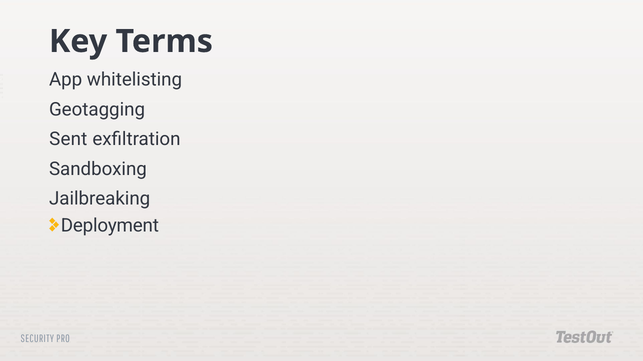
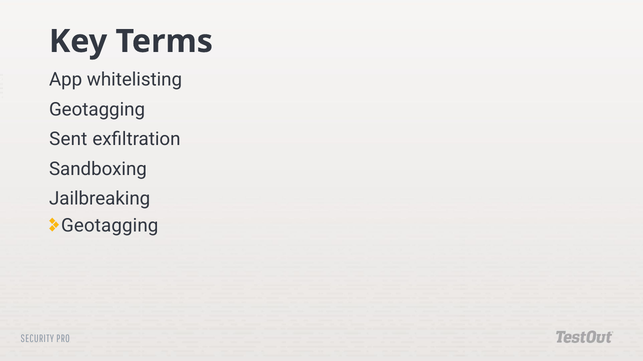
Deployment at (110, 226): Deployment -> Geotagging
